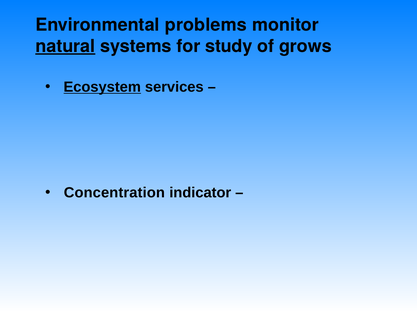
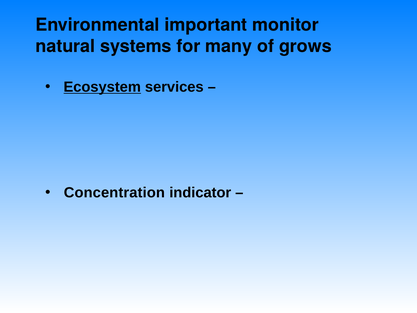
problems: problems -> important
natural underline: present -> none
study: study -> many
